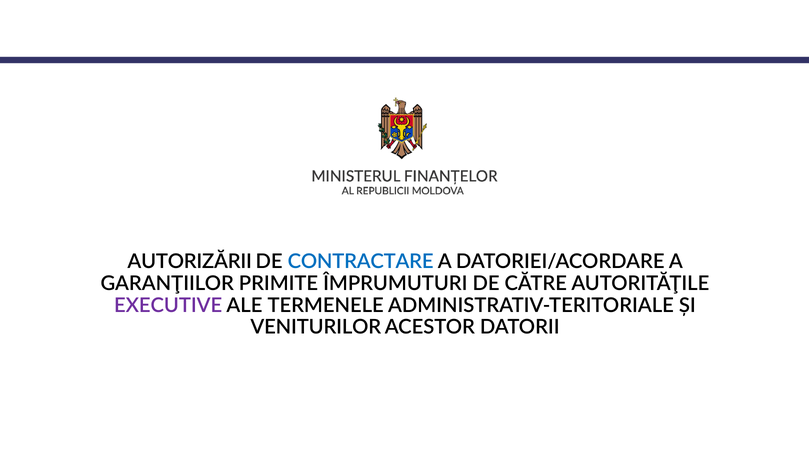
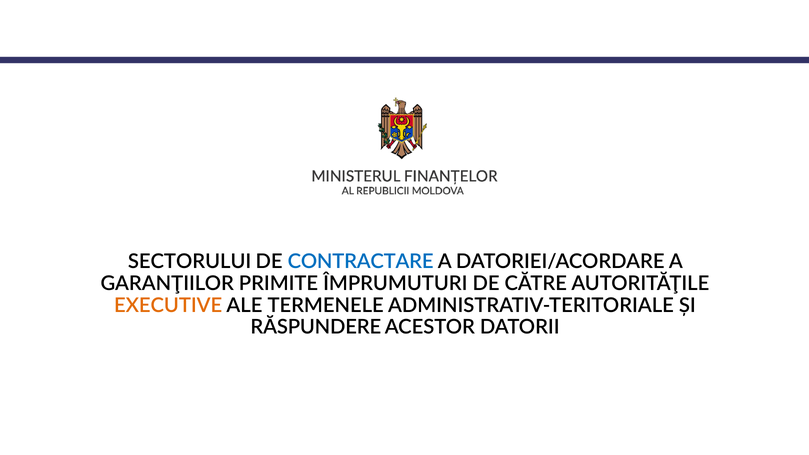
AUTORIZĂRII: AUTORIZĂRII -> SECTORULUI
EXECUTIVE colour: purple -> orange
VENITURILOR: VENITURILOR -> RĂSPUNDERE
